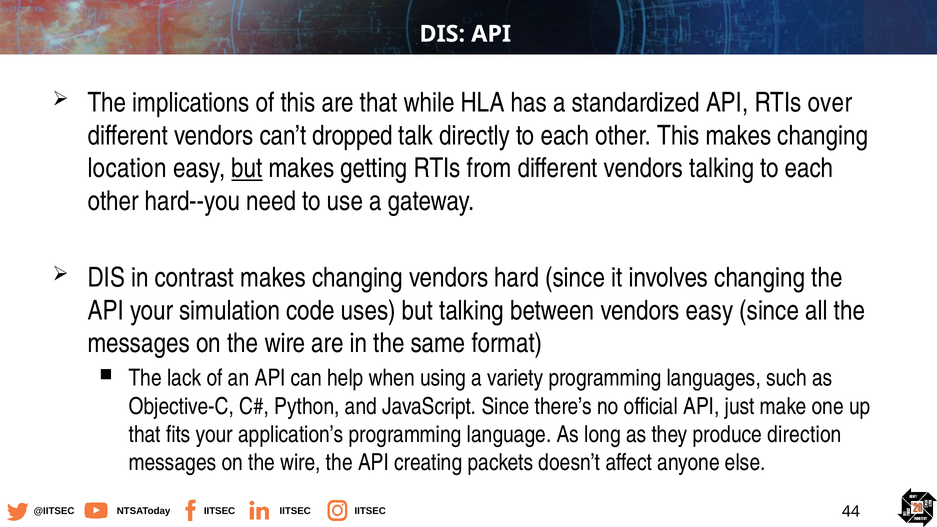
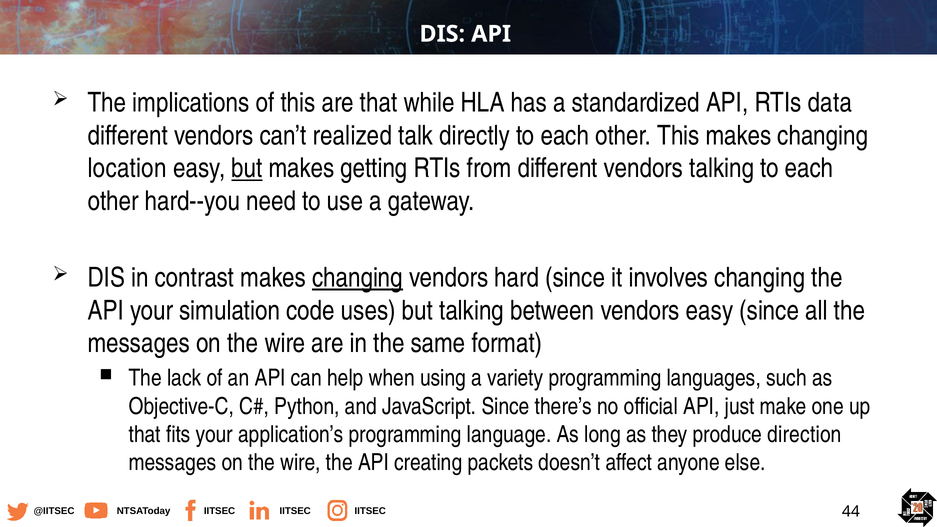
over: over -> data
dropped: dropped -> realized
changing at (357, 278) underline: none -> present
